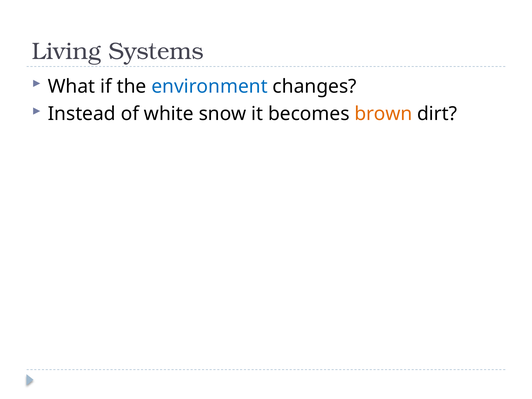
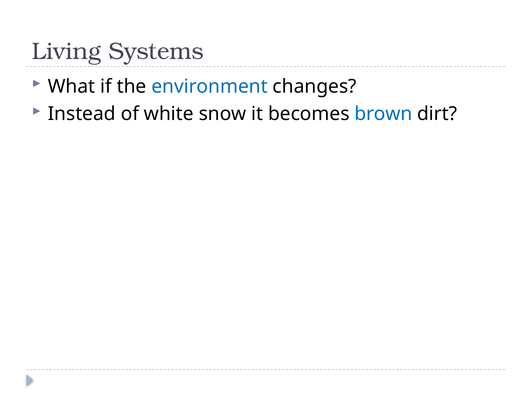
brown colour: orange -> blue
